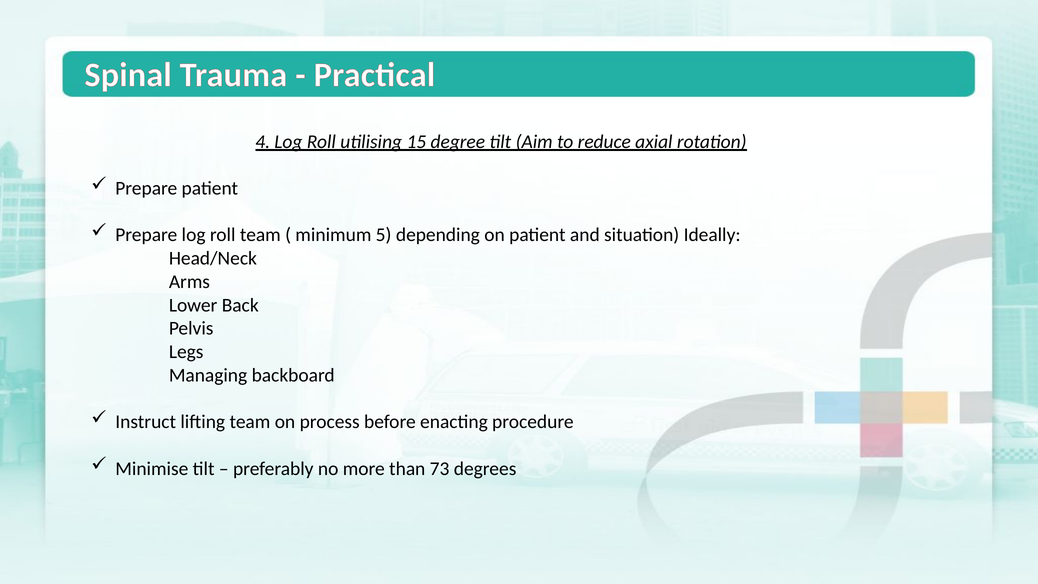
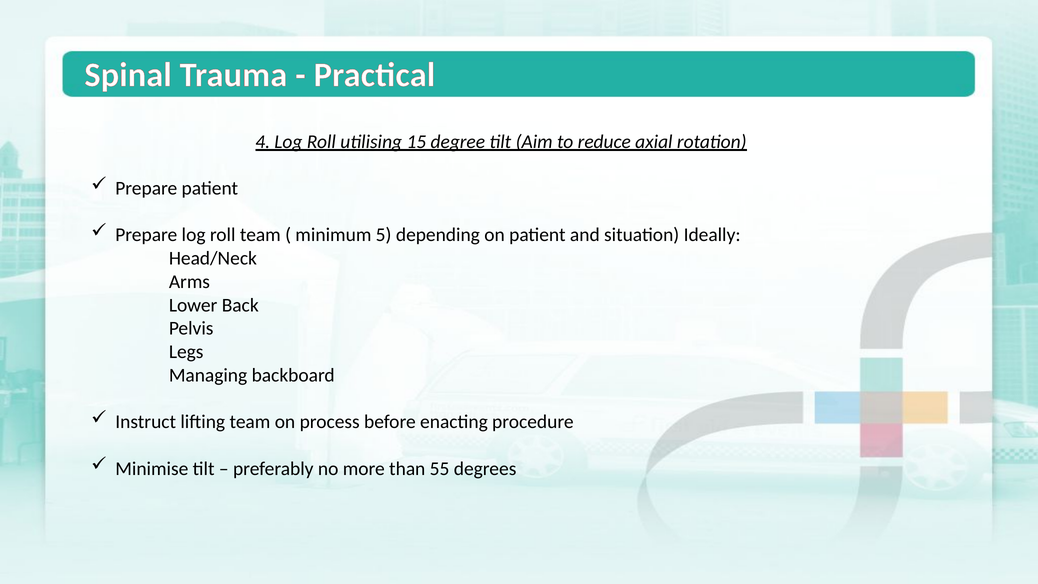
73: 73 -> 55
